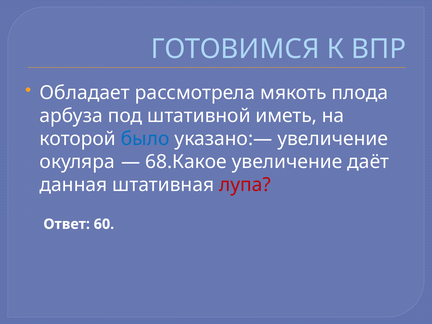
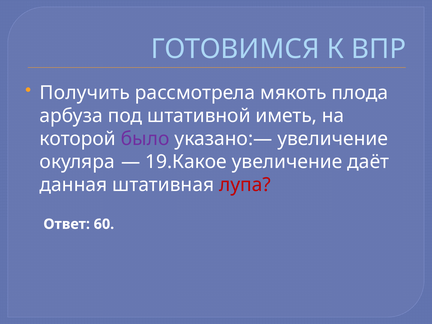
Обладает: Обладает -> Получить
было colour: blue -> purple
68.Какое: 68.Какое -> 19.Какое
